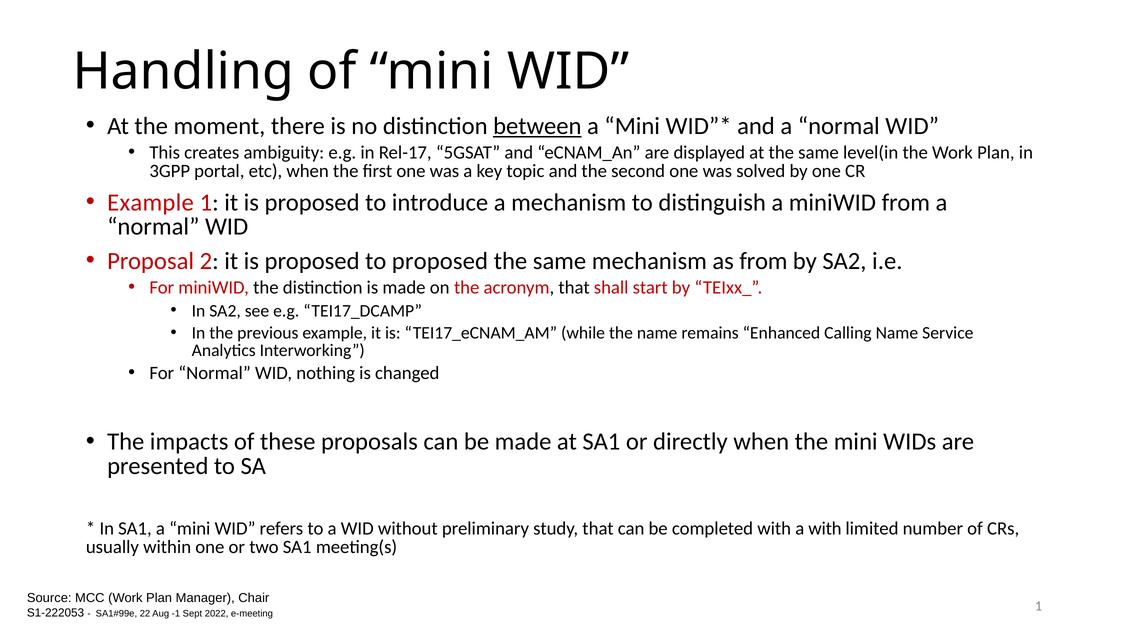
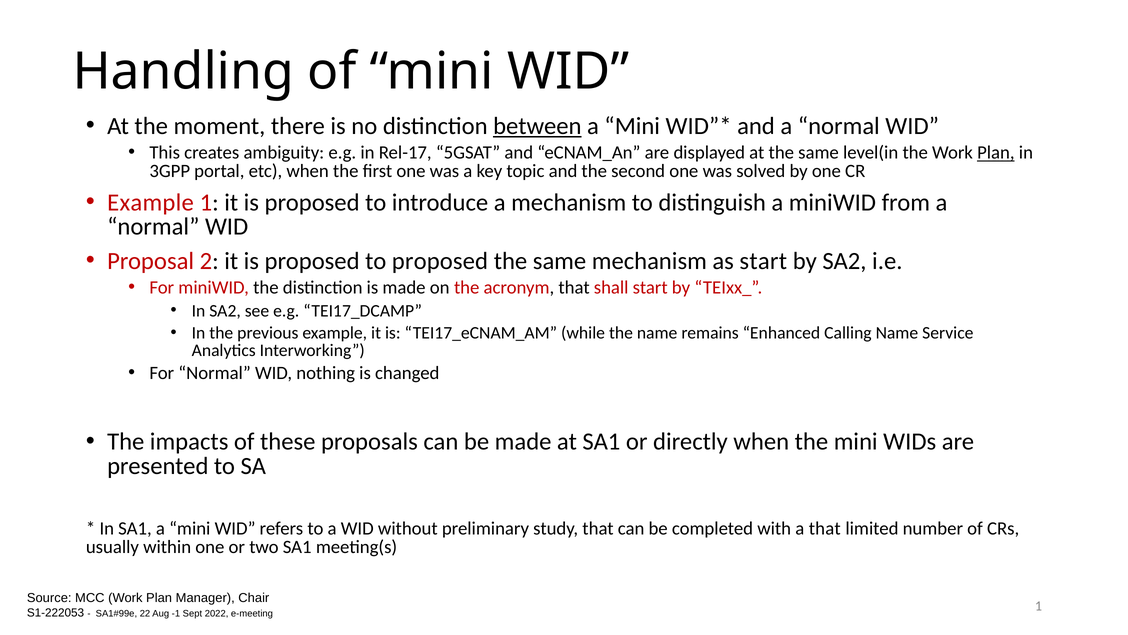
Plan at (996, 153) underline: none -> present
as from: from -> start
a with: with -> that
